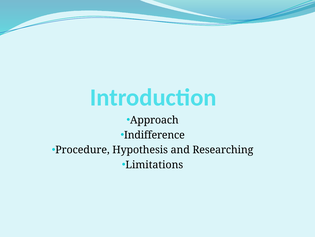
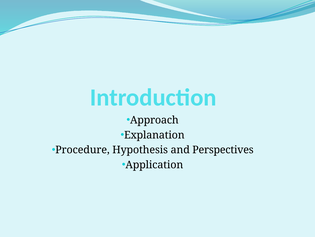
Indifference: Indifference -> Explanation
Researching: Researching -> Perspectives
Limitations: Limitations -> Application
